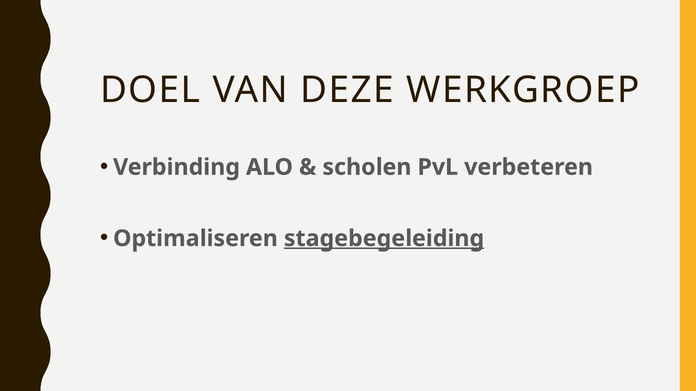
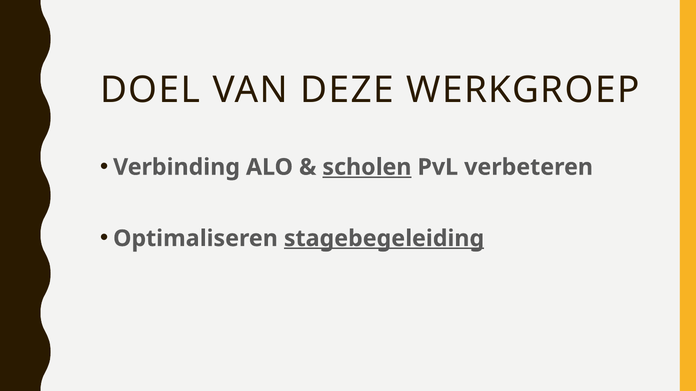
scholen underline: none -> present
